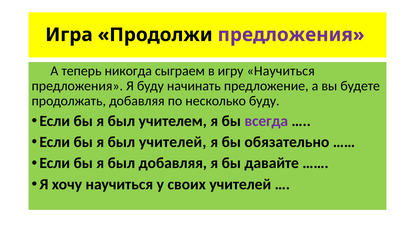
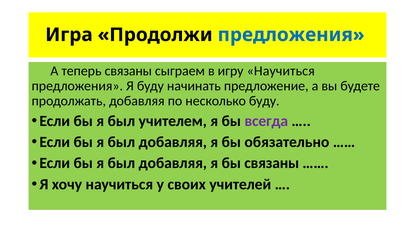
предложения at (291, 35) colour: purple -> blue
теперь никогда: никогда -> связаны
учителей at (173, 142): учителей -> добавляя
бы давайте: давайте -> связаны
